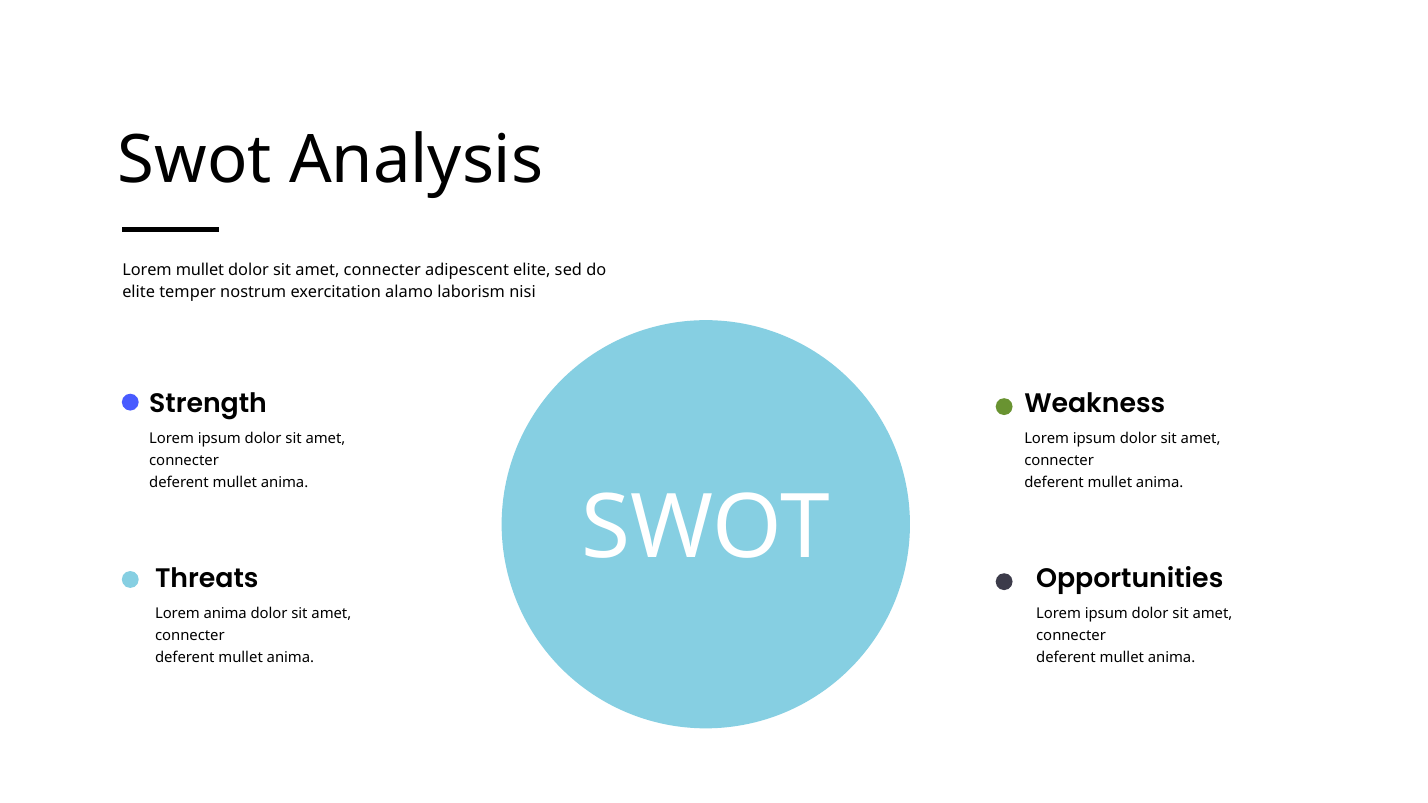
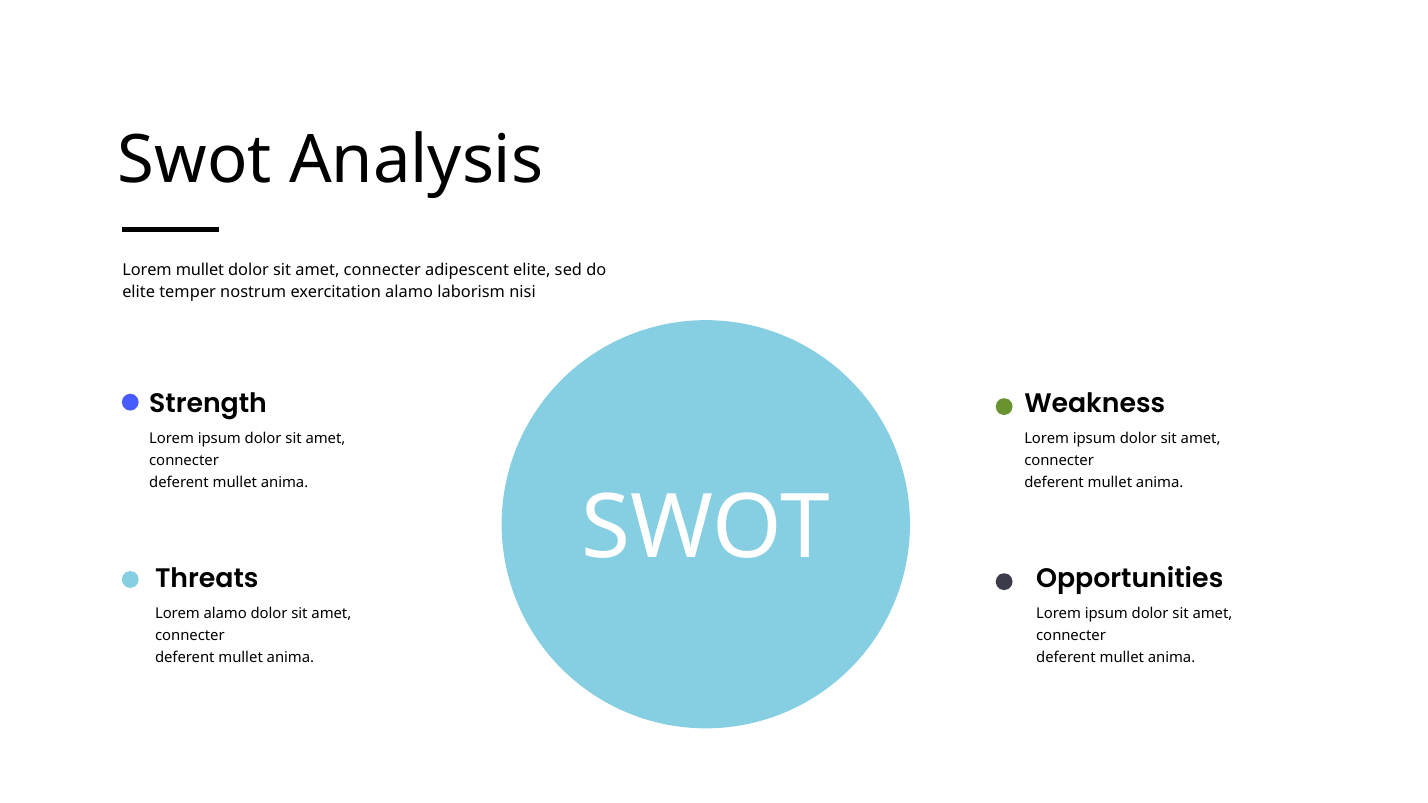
Lorem anima: anima -> alamo
